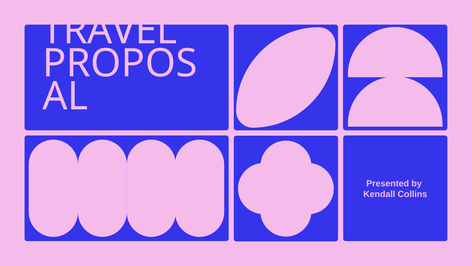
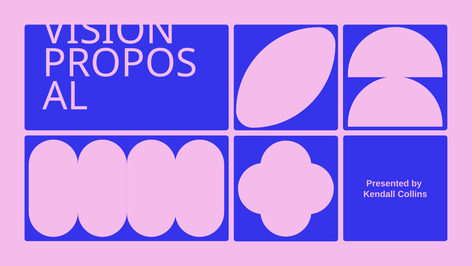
TRAVEL: TRAVEL -> VISION
